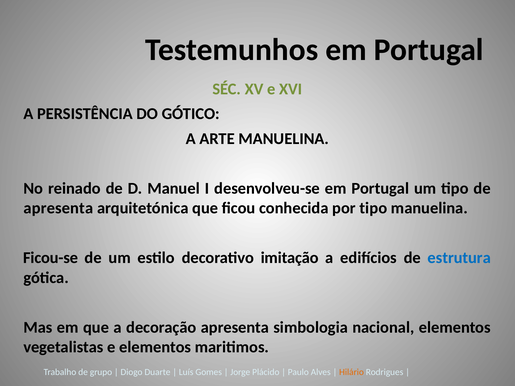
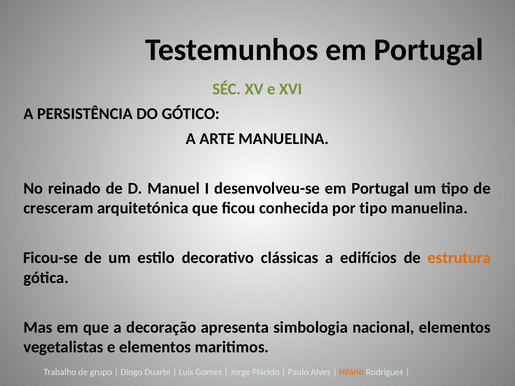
apresenta at (58, 208): apresenta -> cresceram
imitação: imitação -> clássicas
estrutura colour: blue -> orange
